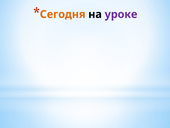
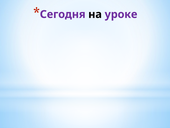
Сегодня colour: orange -> purple
